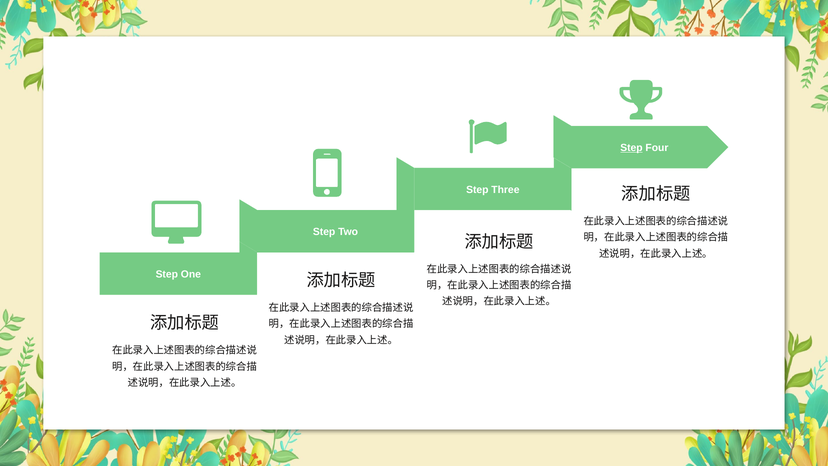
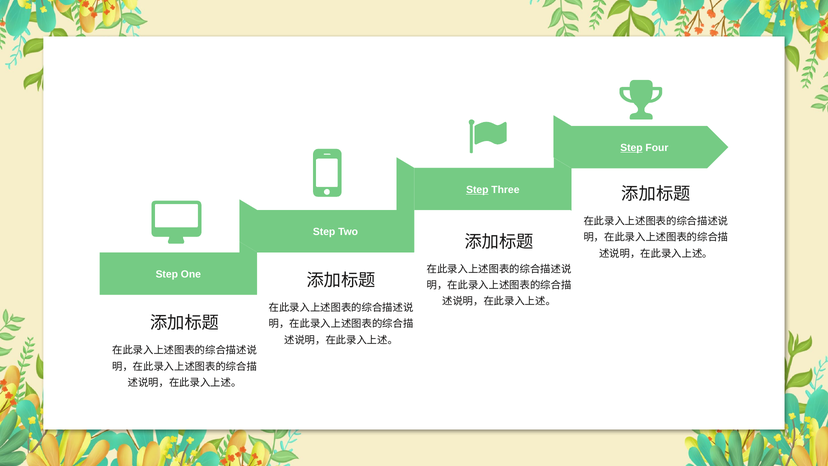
Step at (477, 190) underline: none -> present
